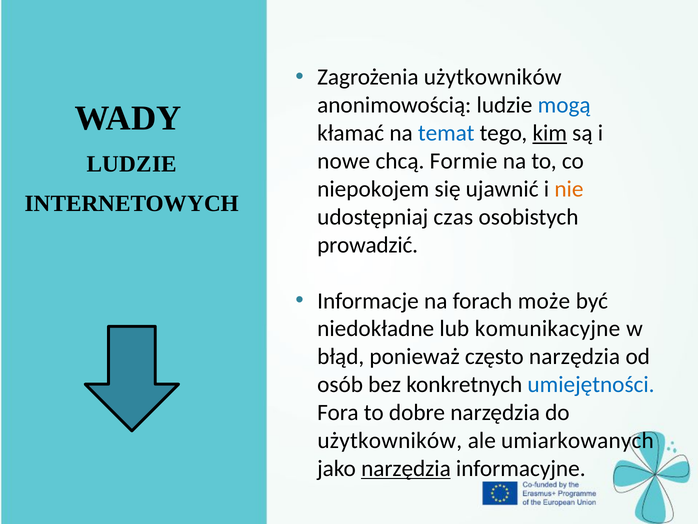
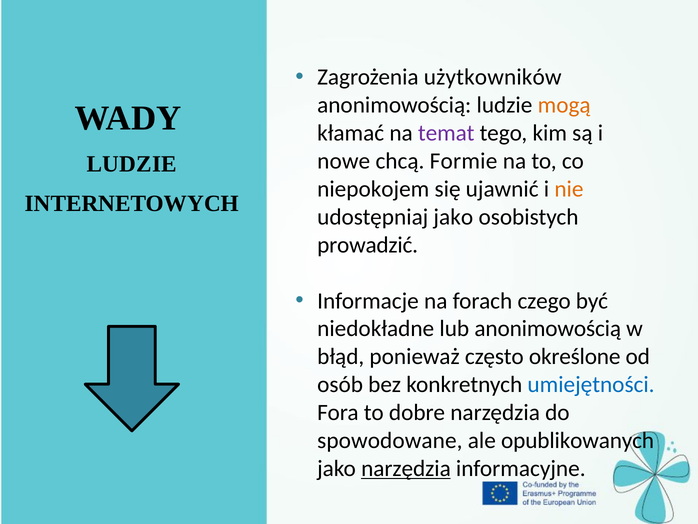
mogą colour: blue -> orange
temat colour: blue -> purple
kim underline: present -> none
udostępniaj czas: czas -> jako
może: może -> czego
lub komunikacyjne: komunikacyjne -> anonimowością
często narzędzia: narzędzia -> określone
użytkowników at (390, 440): użytkowników -> spowodowane
umiarkowanych: umiarkowanych -> opublikowanych
